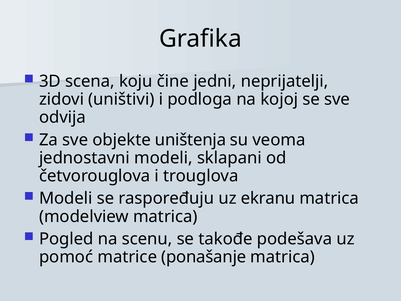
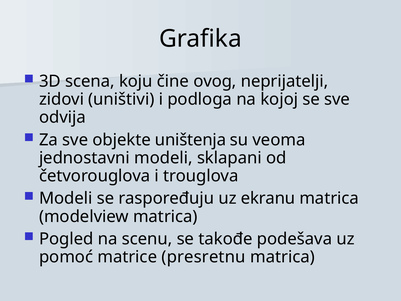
jedni: jedni -> ovog
ponašanje: ponašanje -> presretnu
